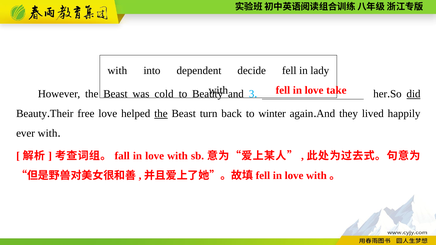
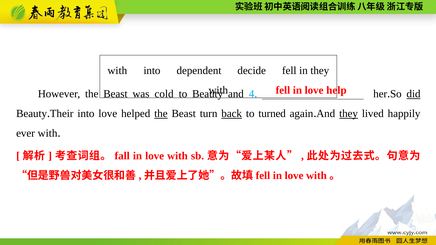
in lady: lady -> they
take: take -> help
3: 3 -> 4
free at (86, 114): free -> into
back underline: none -> present
winter: winter -> turned
they at (349, 114) underline: none -> present
